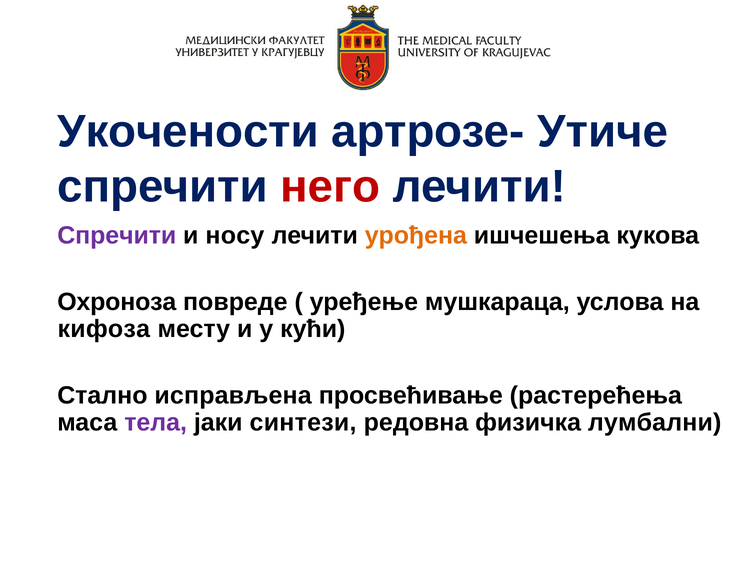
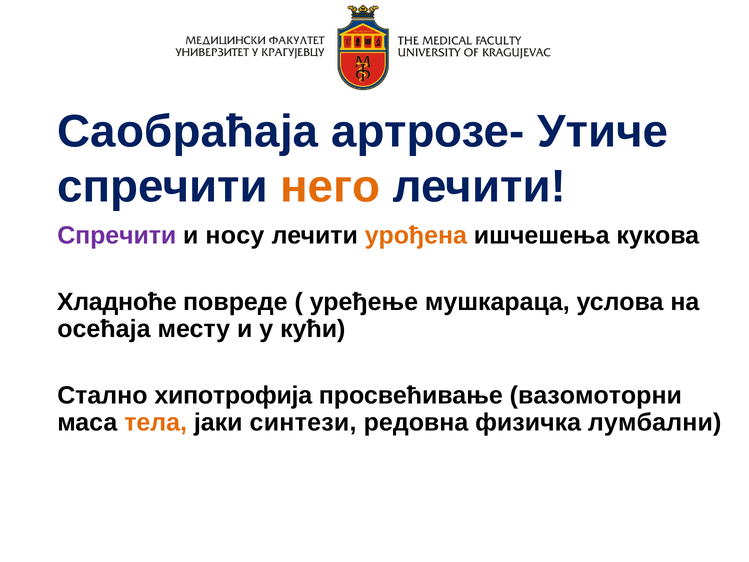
Укочености: Укочености -> Саобраћаја
него colour: red -> orange
Охроноза: Охроноза -> Хладноћe
кифоза: кифоза -> осећаја
исправљена: исправљена -> хипотрофија
растерећења: растерећења -> вазомоторни
тела colour: purple -> orange
